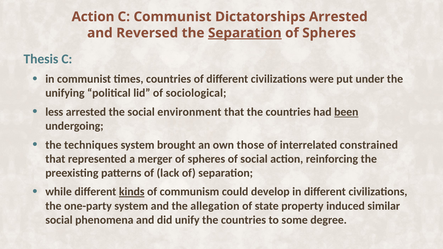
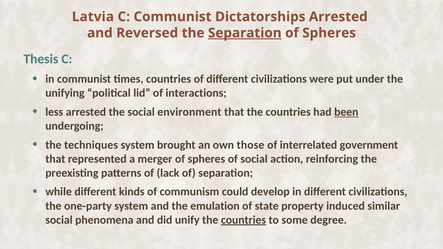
Action at (93, 17): Action -> Latvia
sociological: sociological -> interactions
constrained: constrained -> government
kinds underline: present -> none
allegation: allegation -> emulation
countries at (243, 220) underline: none -> present
